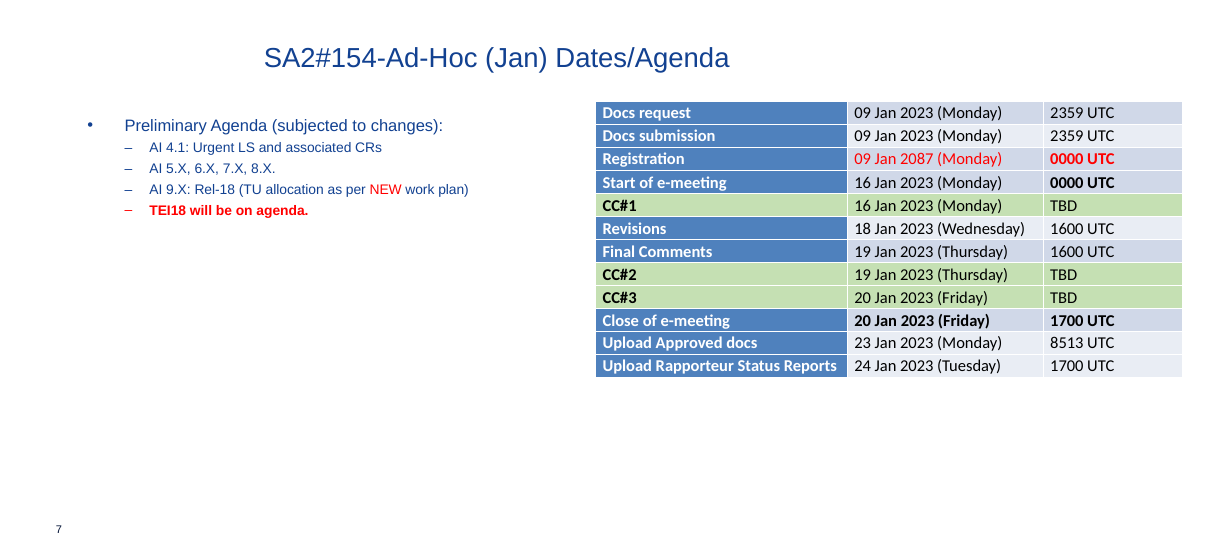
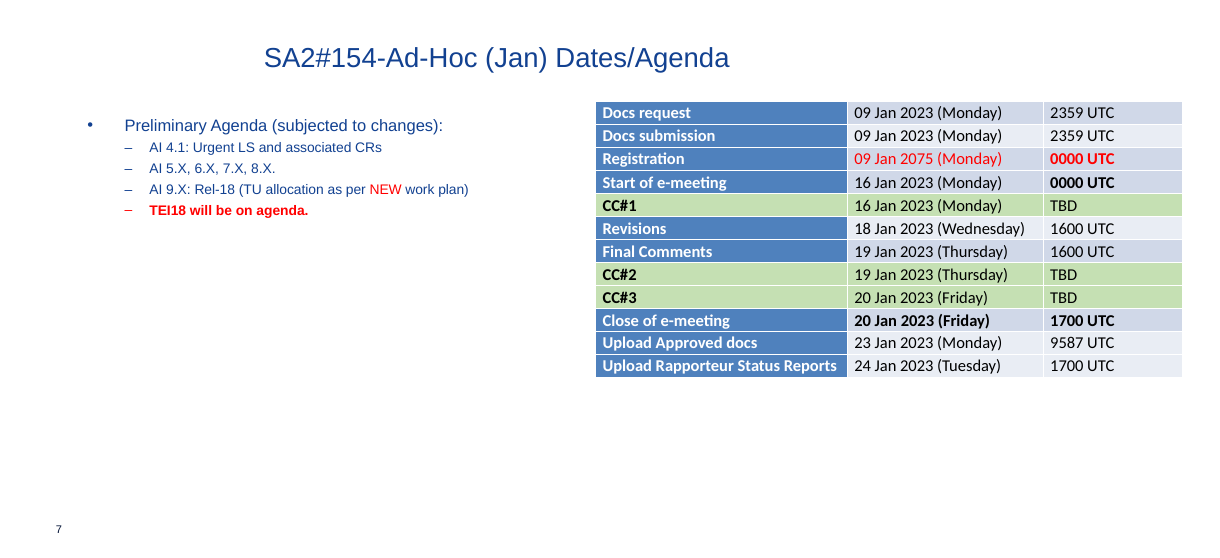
2087: 2087 -> 2075
8513: 8513 -> 9587
